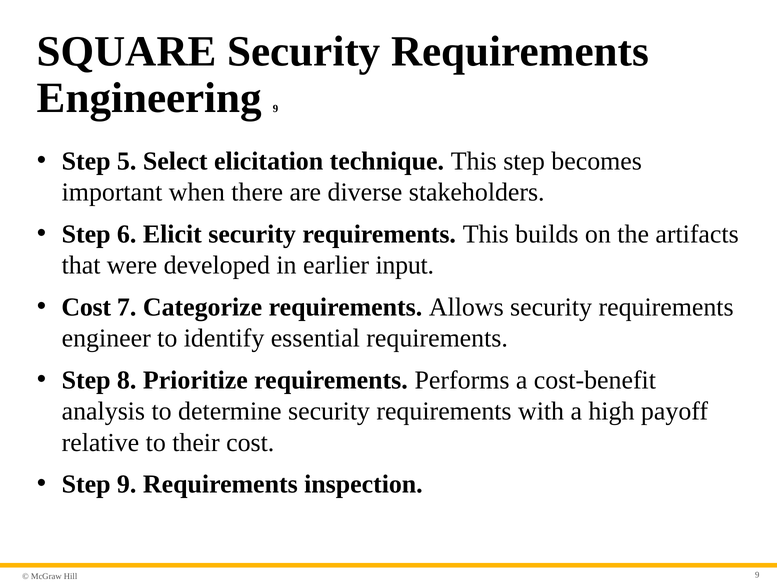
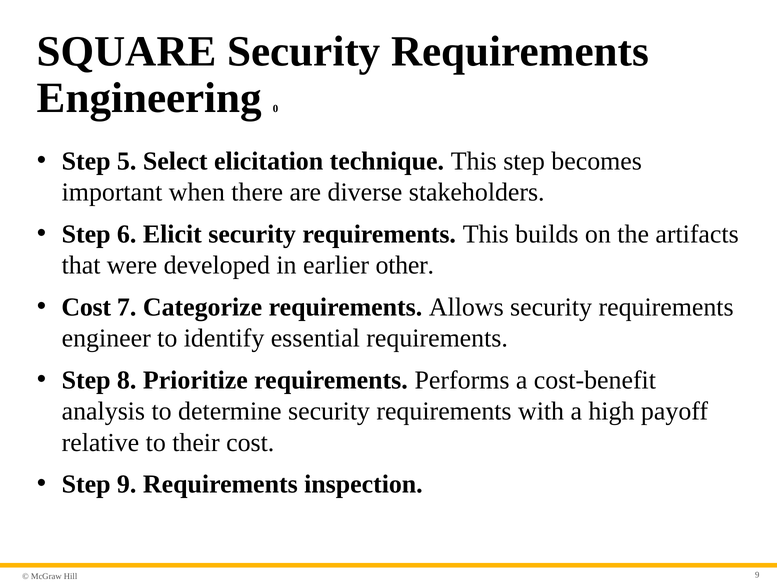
Engineering 9: 9 -> 0
input: input -> other
